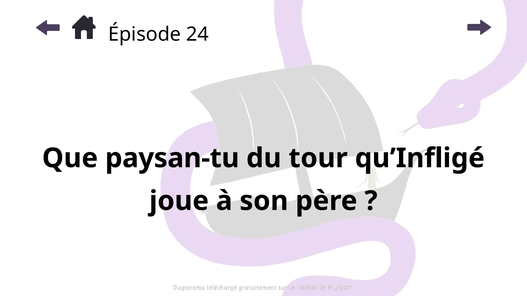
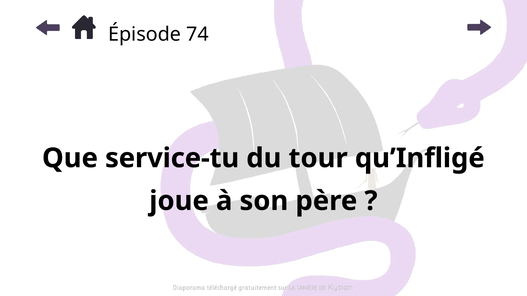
24: 24 -> 74
paysan-tu: paysan-tu -> service-tu
